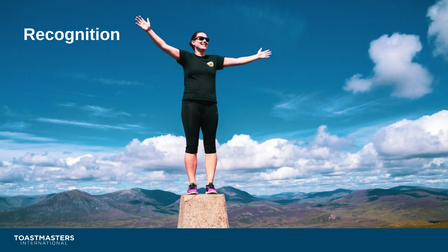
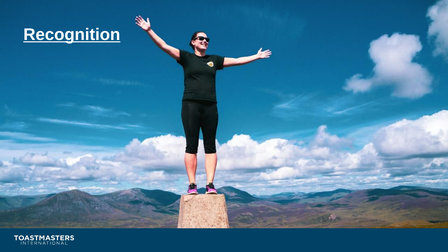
Recognition underline: none -> present
